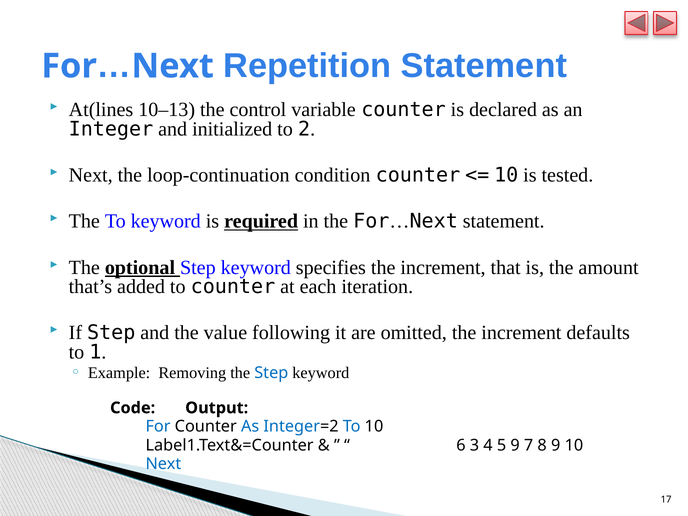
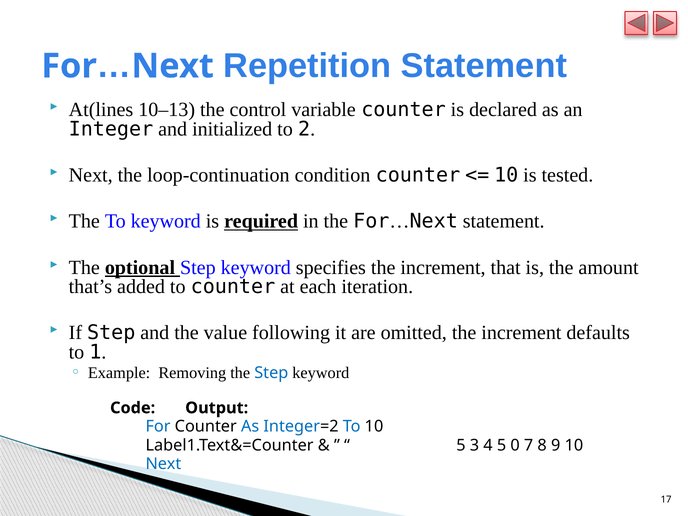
6 at (461, 445): 6 -> 5
5 9: 9 -> 0
